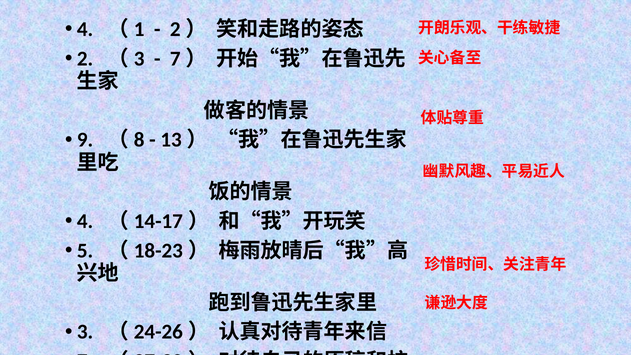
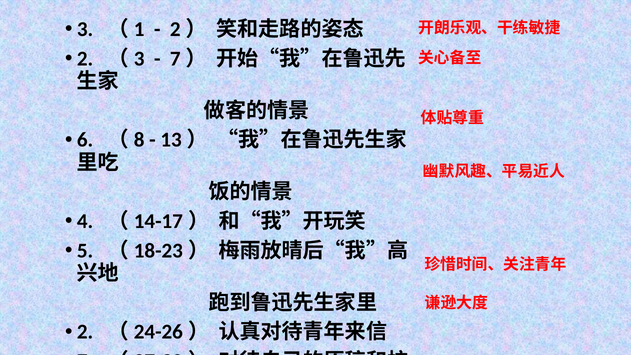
4 at (85, 29): 4 -> 3
9: 9 -> 6
3 at (85, 332): 3 -> 2
